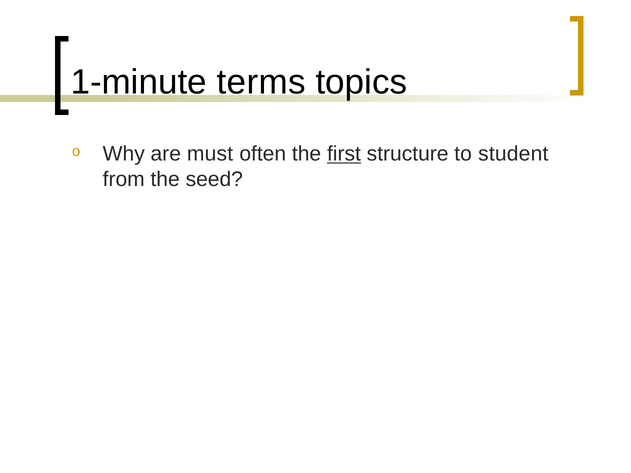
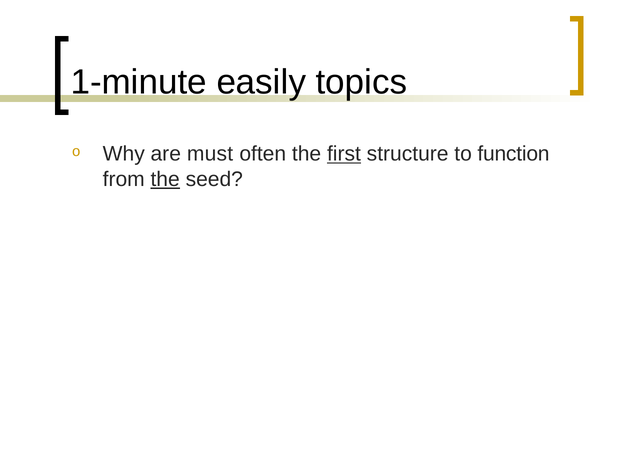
terms: terms -> easily
student: student -> function
the at (165, 179) underline: none -> present
